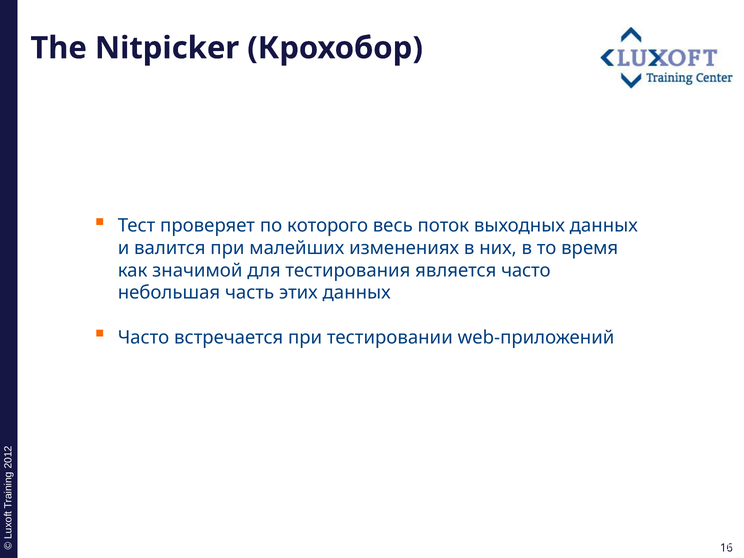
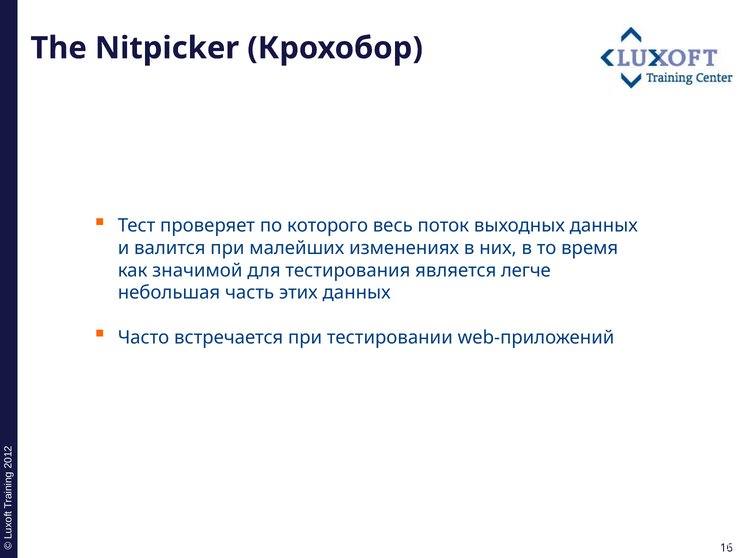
является часто: часто -> легче
